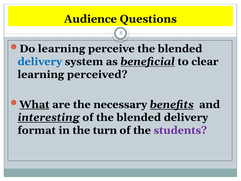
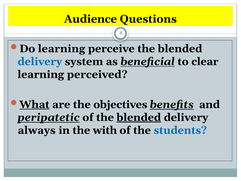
necessary: necessary -> objectives
interesting: interesting -> peripatetic
blended at (139, 117) underline: none -> present
format: format -> always
turn: turn -> with
students colour: purple -> blue
